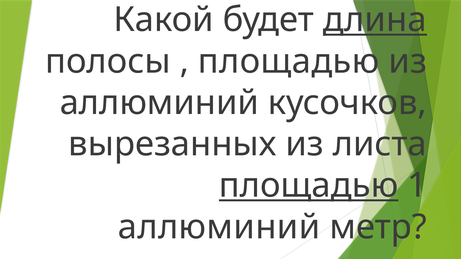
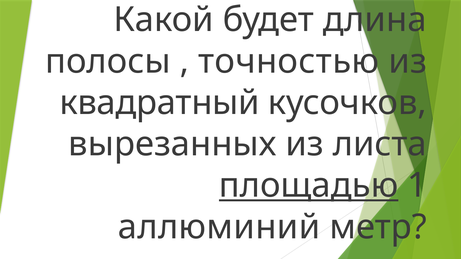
длина underline: present -> none
площадью at (289, 61): площадью -> точностью
аллюминий at (159, 103): аллюминий -> квадратный
